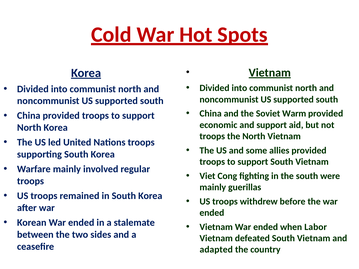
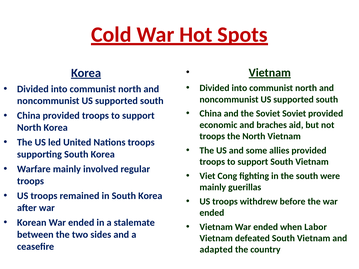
Soviet Warm: Warm -> Soviet
and support: support -> braches
